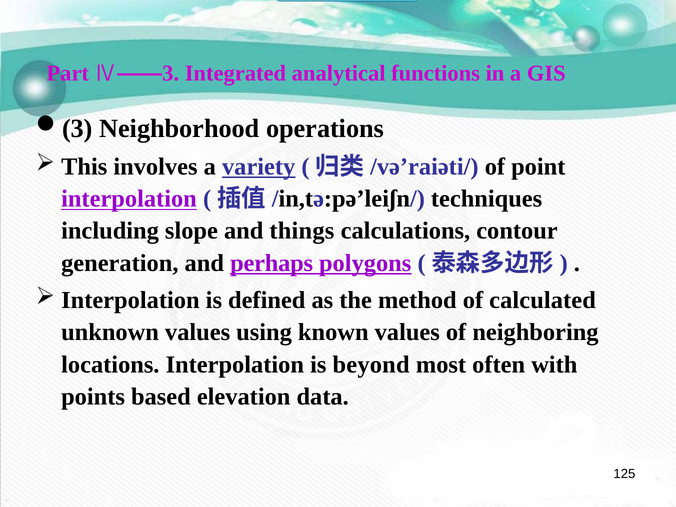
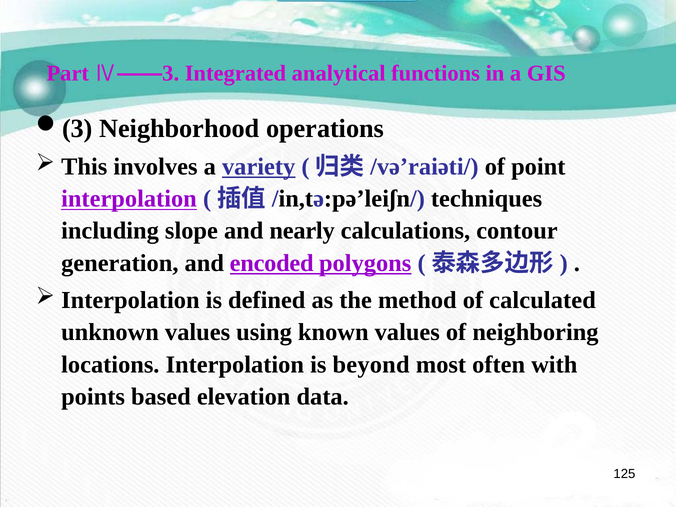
things: things -> nearly
perhaps: perhaps -> encoded
